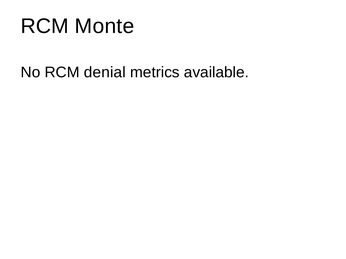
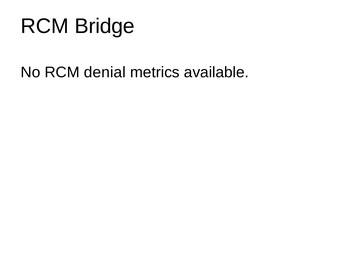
Monte: Monte -> Bridge
